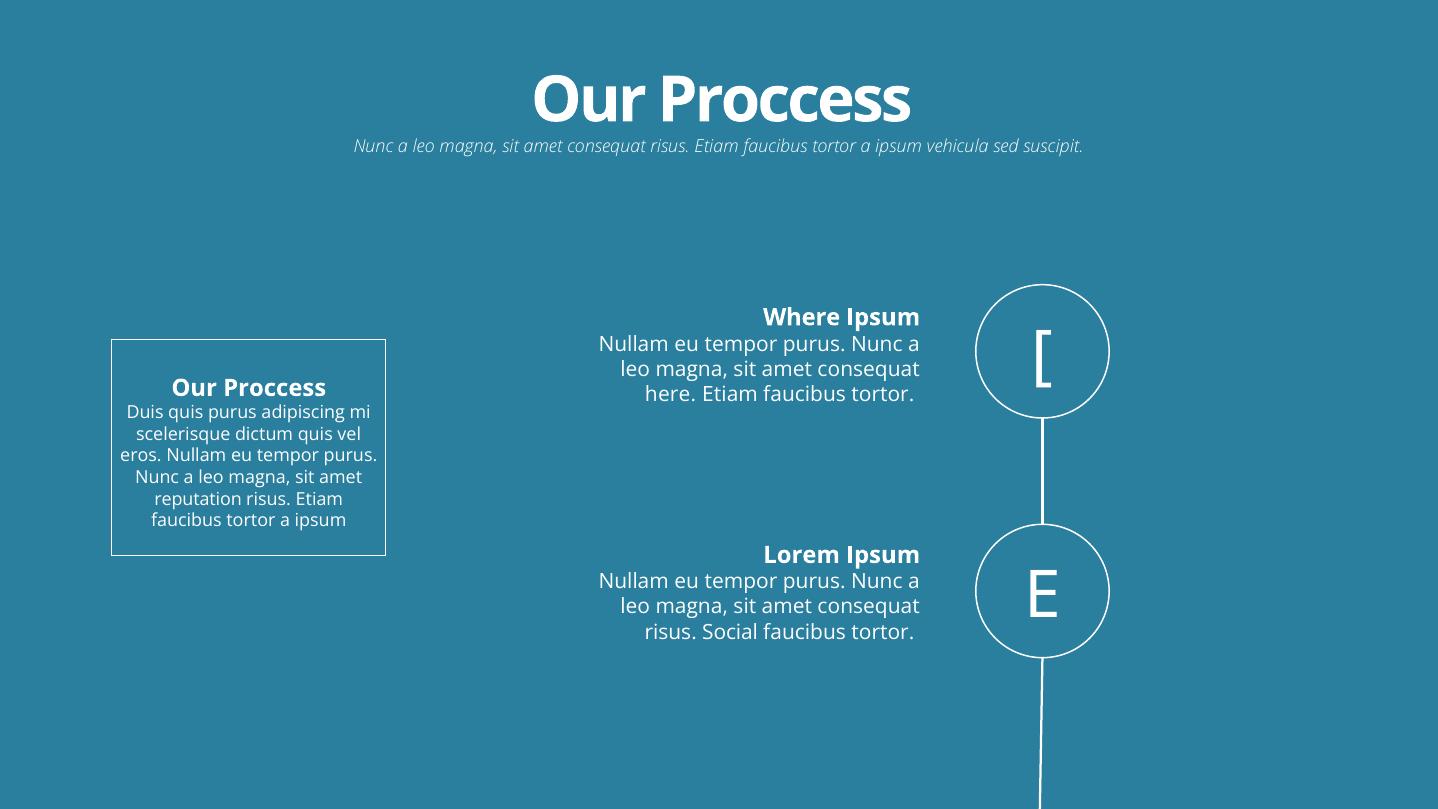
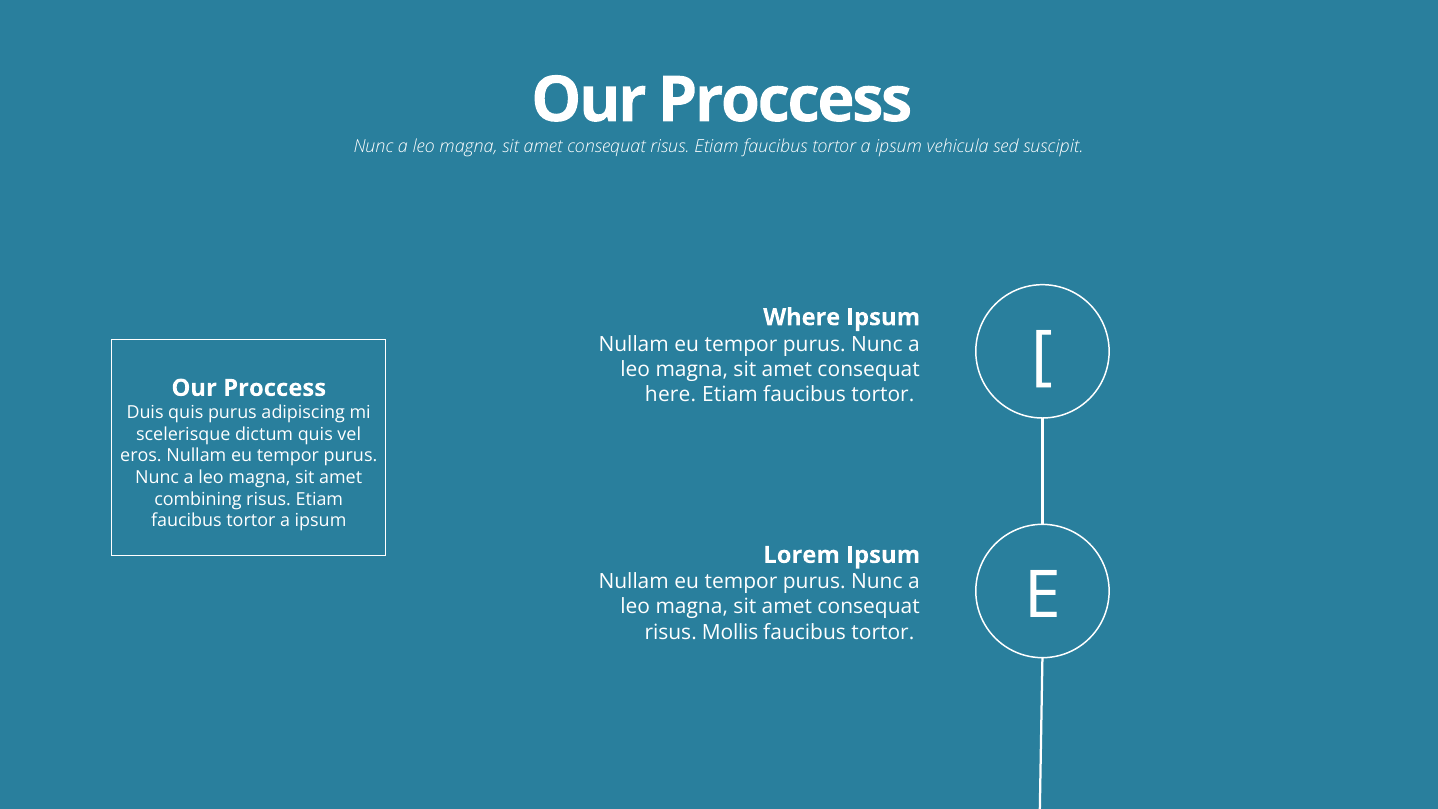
reputation: reputation -> combining
Social: Social -> Mollis
